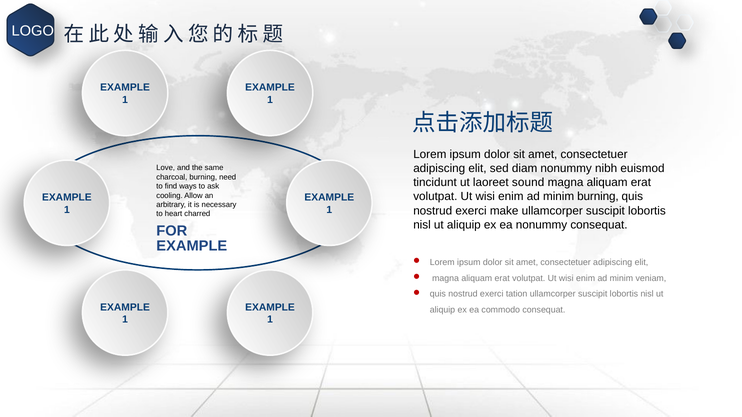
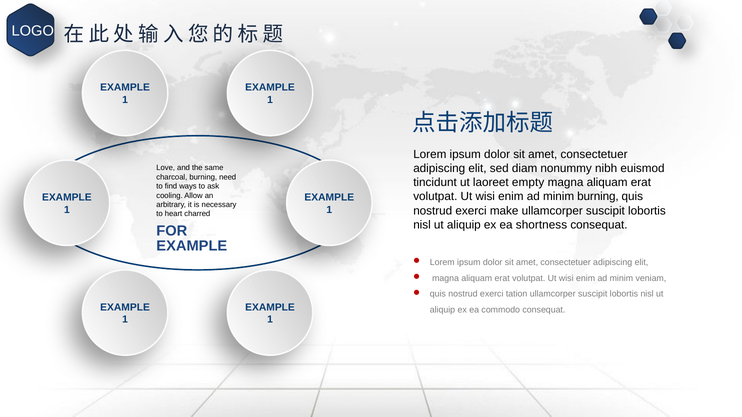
sound: sound -> empty
ea nonummy: nonummy -> shortness
